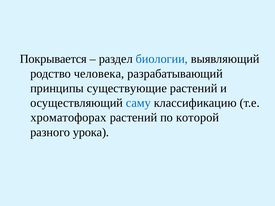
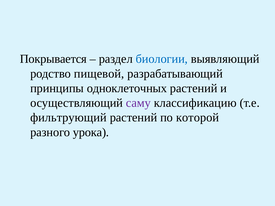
человека: человека -> пищевой
существующие: существующие -> одноклеточных
саму colour: blue -> purple
хроматофорах: хроматофорах -> фильтрующий
